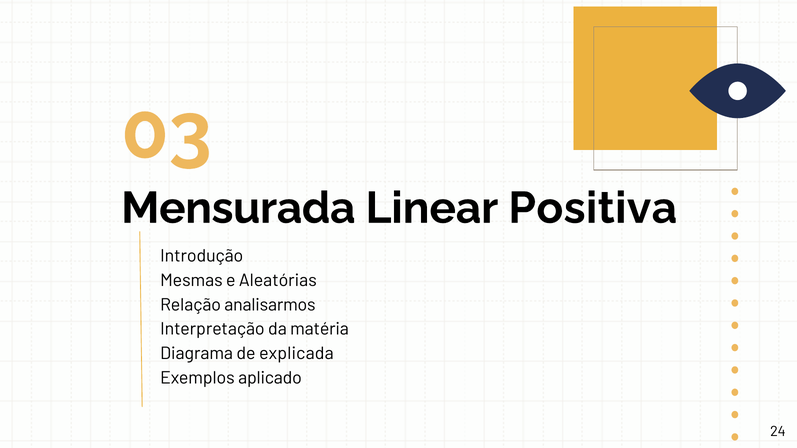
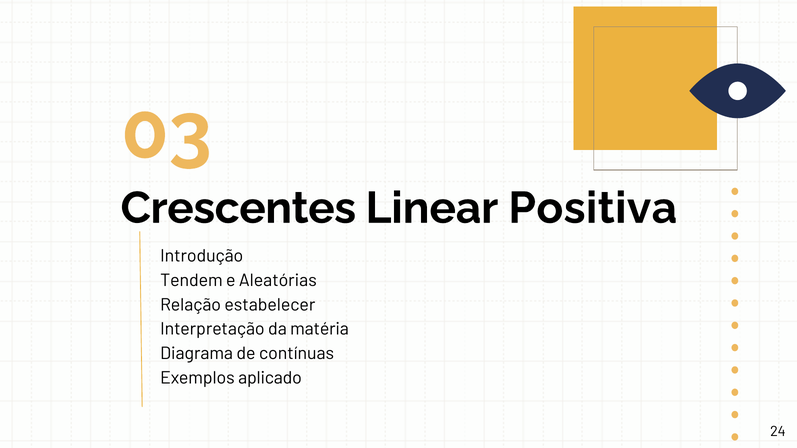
Mensurada: Mensurada -> Crescentes
Mesmas: Mesmas -> Tendem
analisarmos: analisarmos -> estabelecer
explicada: explicada -> contínuas
